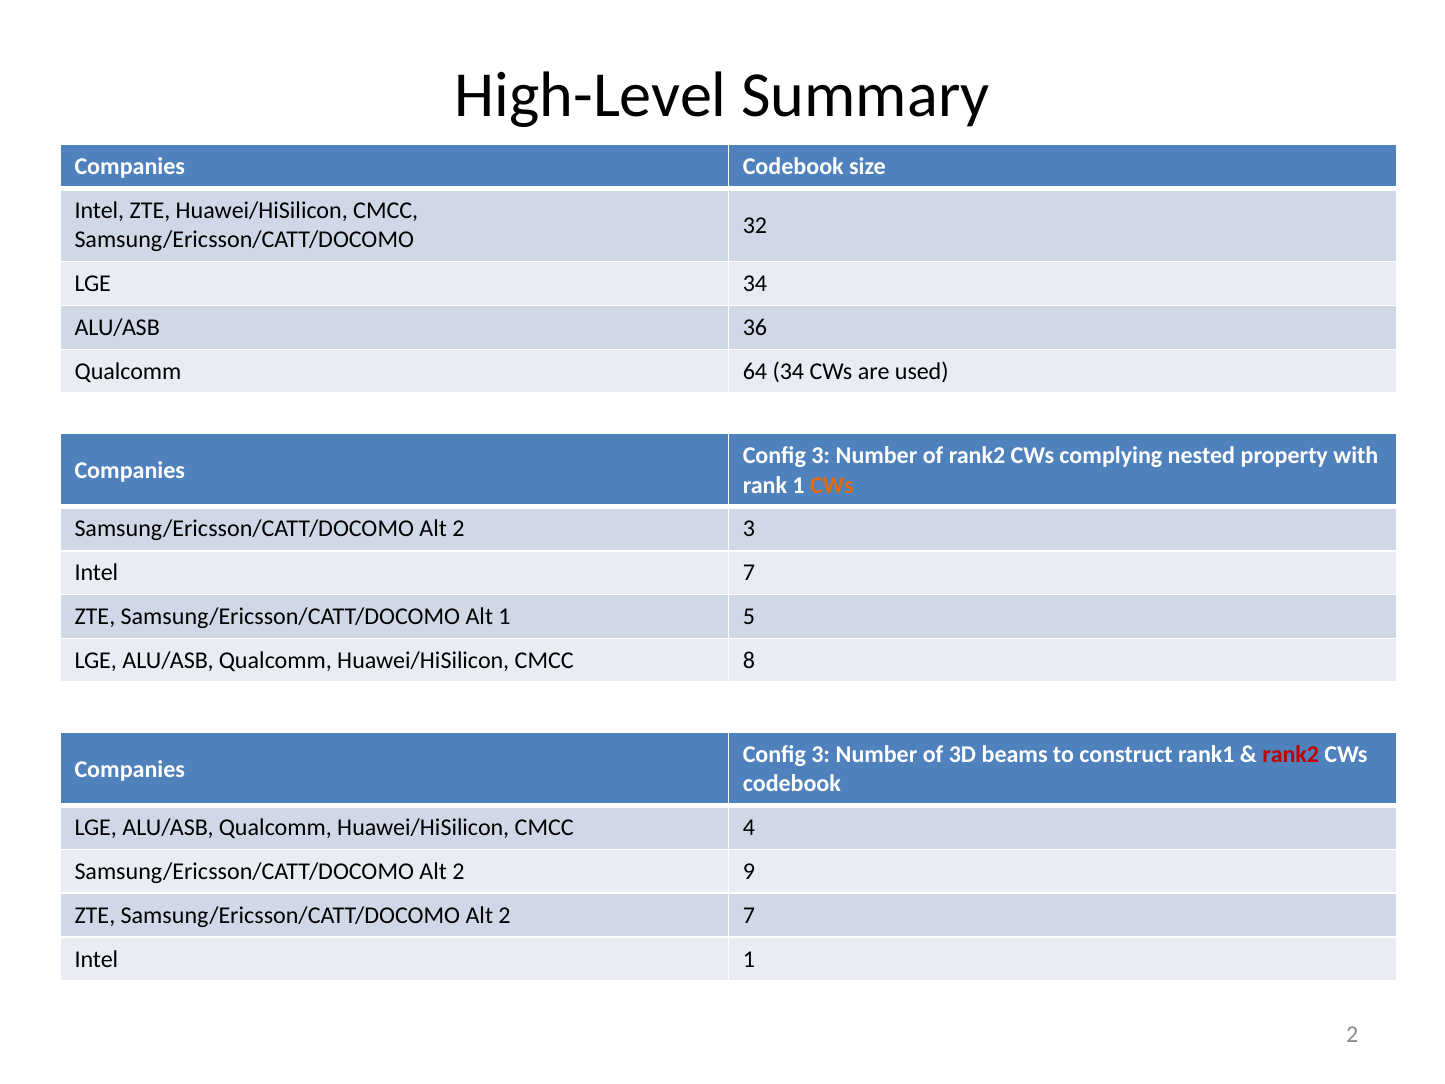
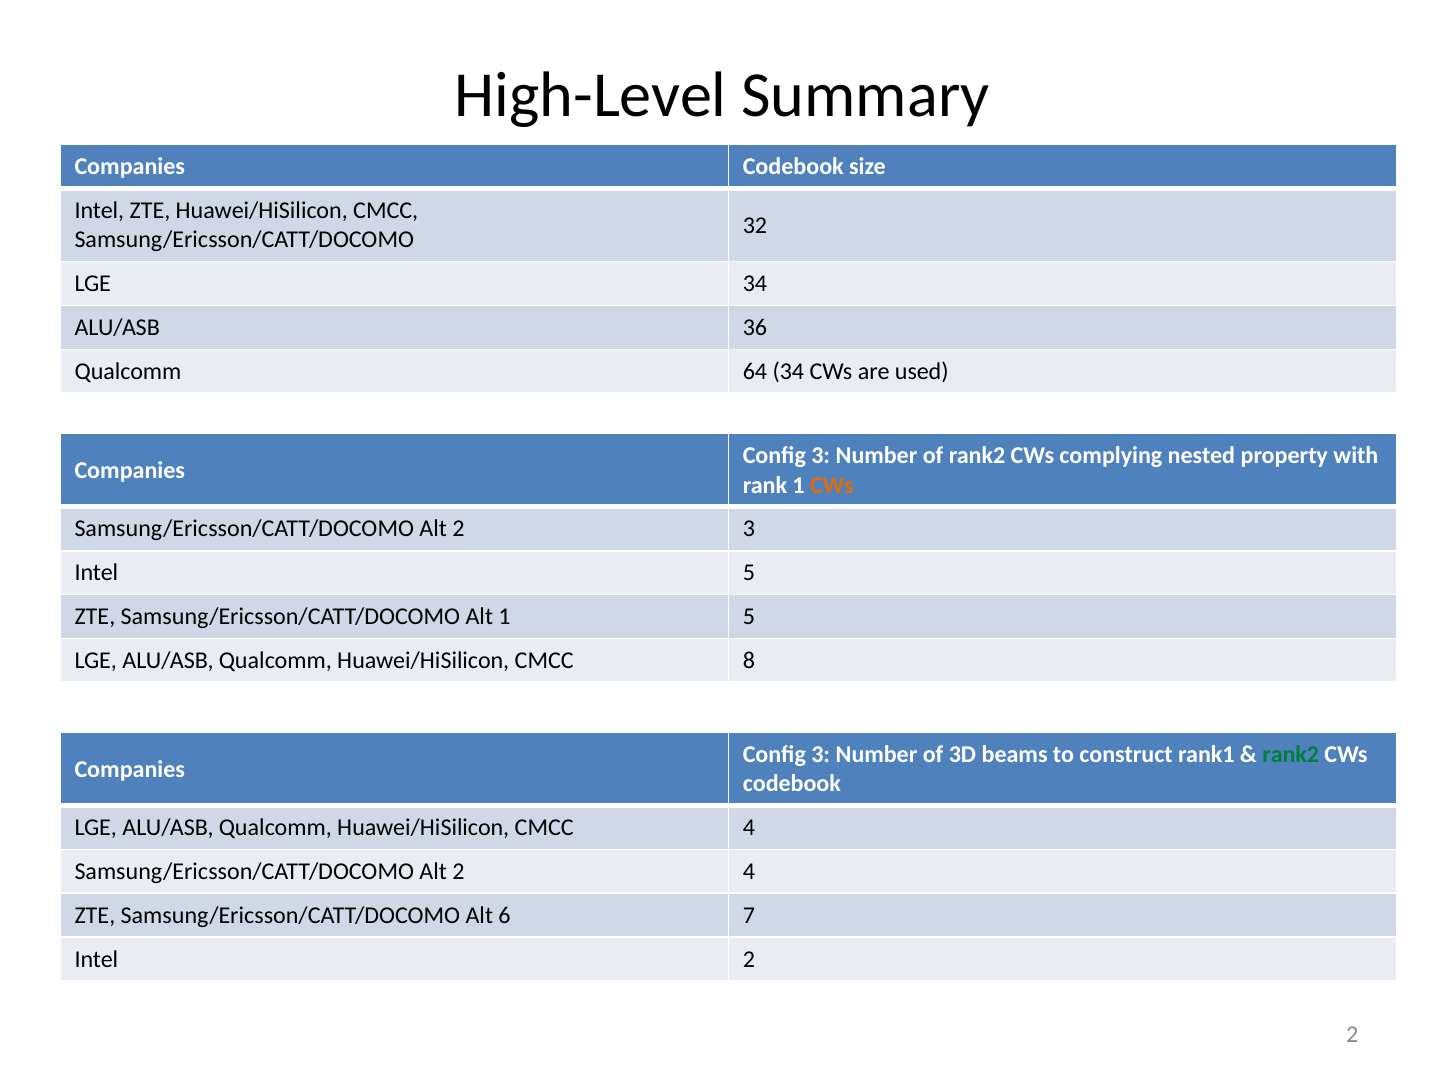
Intel 7: 7 -> 5
rank2 at (1291, 754) colour: red -> green
2 9: 9 -> 4
ZTE Samsung/Ericsson/CATT/DOCOMO Alt 2: 2 -> 6
Intel 1: 1 -> 2
